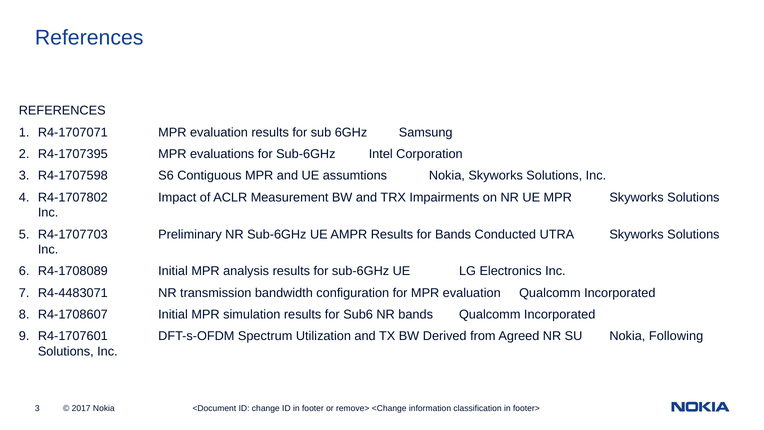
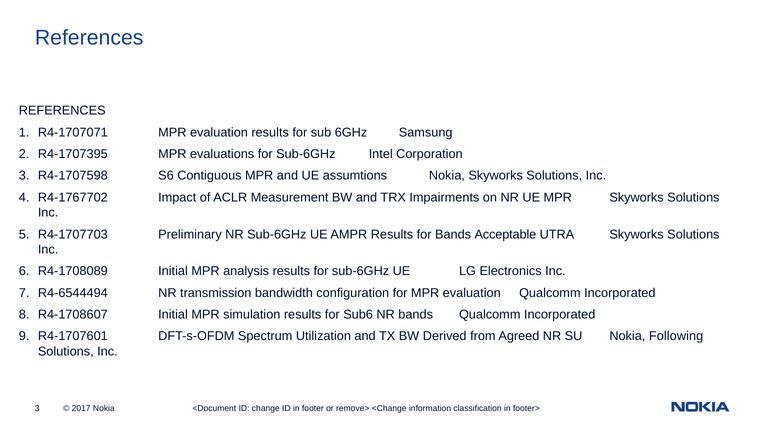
R4-1707802: R4-1707802 -> R4-1767702
Conducted: Conducted -> Acceptable
R4-4483071: R4-4483071 -> R4-6544494
